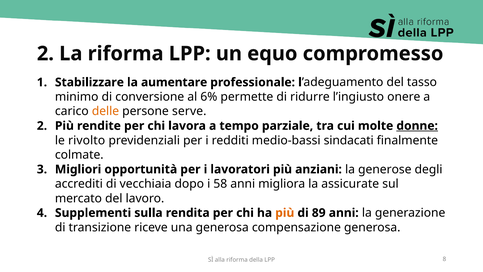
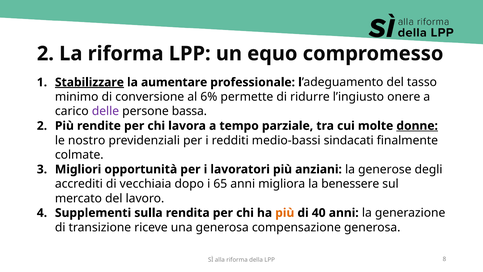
Stabilizzare underline: none -> present
delle colour: orange -> purple
serve: serve -> bassa
rivolto: rivolto -> nostro
58: 58 -> 65
assicurate: assicurate -> benessere
89: 89 -> 40
